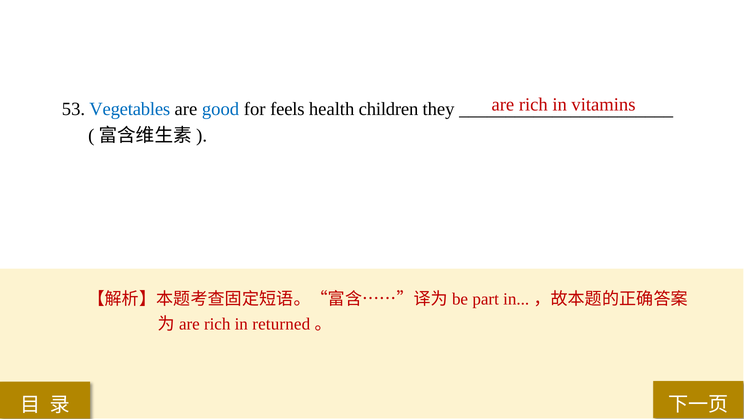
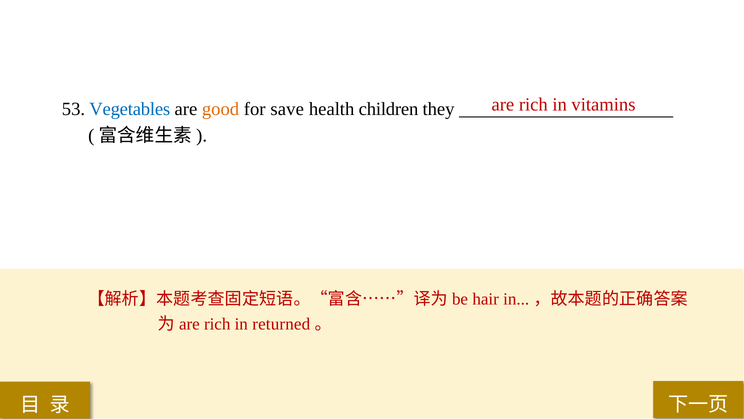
good colour: blue -> orange
feels: feels -> save
part: part -> hair
